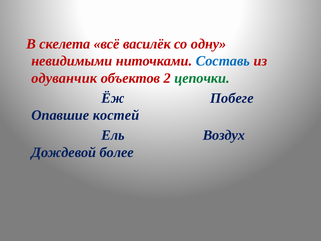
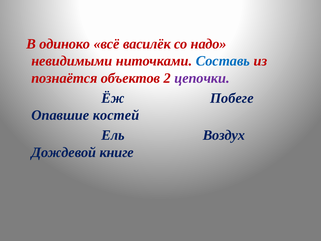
скелета: скелета -> одиноко
одну: одну -> надо
одуванчик: одуванчик -> познаётся
цепочки colour: green -> purple
более: более -> книге
